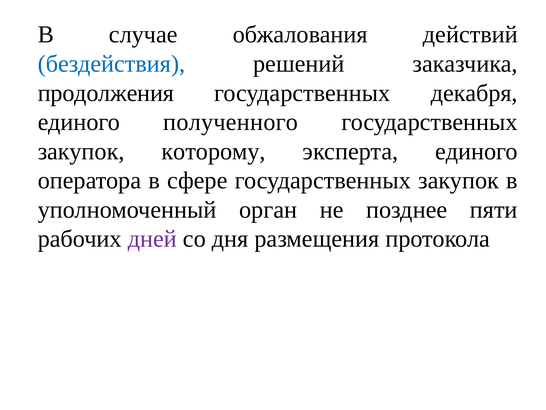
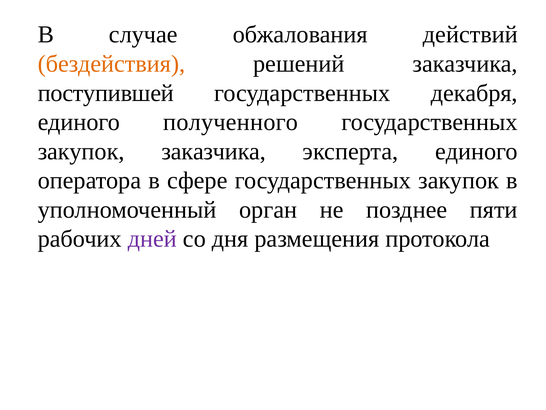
бездействия colour: blue -> orange
продолжения: продолжения -> поступившей
закупок которому: которому -> заказчика
